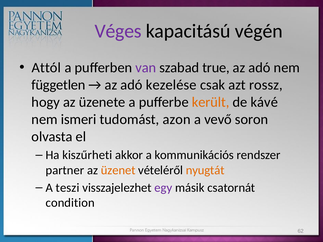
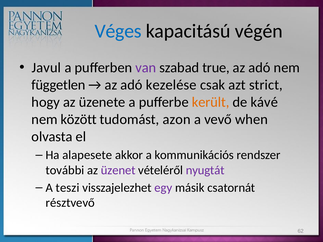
Véges colour: purple -> blue
Attól: Attól -> Javul
rossz: rossz -> strict
ismeri: ismeri -> között
soron: soron -> when
kiszűrheti: kiszűrheti -> alapesete
partner: partner -> további
üzenet colour: orange -> purple
nyugtát colour: orange -> purple
condition: condition -> résztvevő
